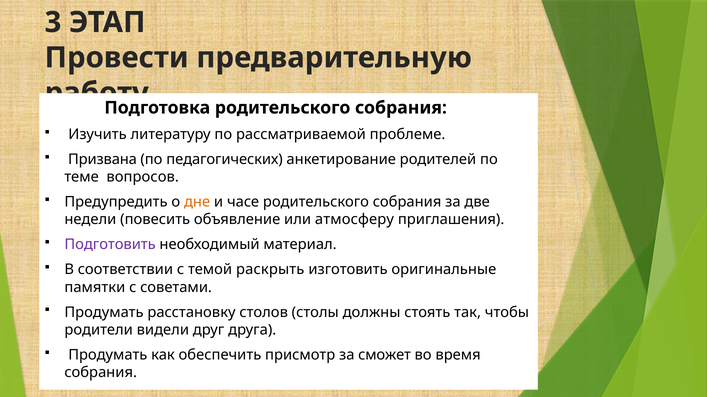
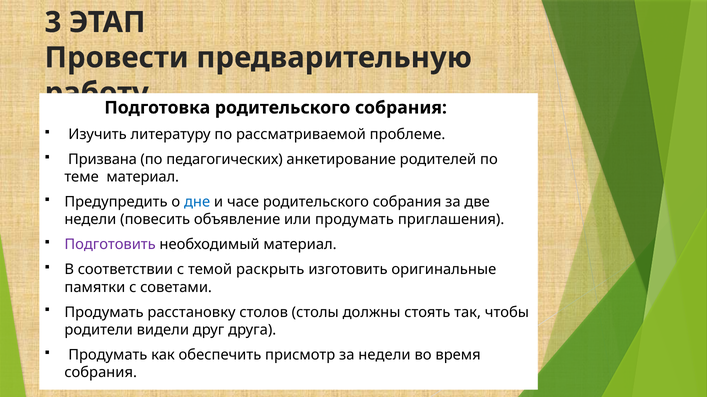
теме вопросов: вопросов -> материал
дне colour: orange -> blue
или атмосферу: атмосферу -> продумать
за сможет: сможет -> недели
